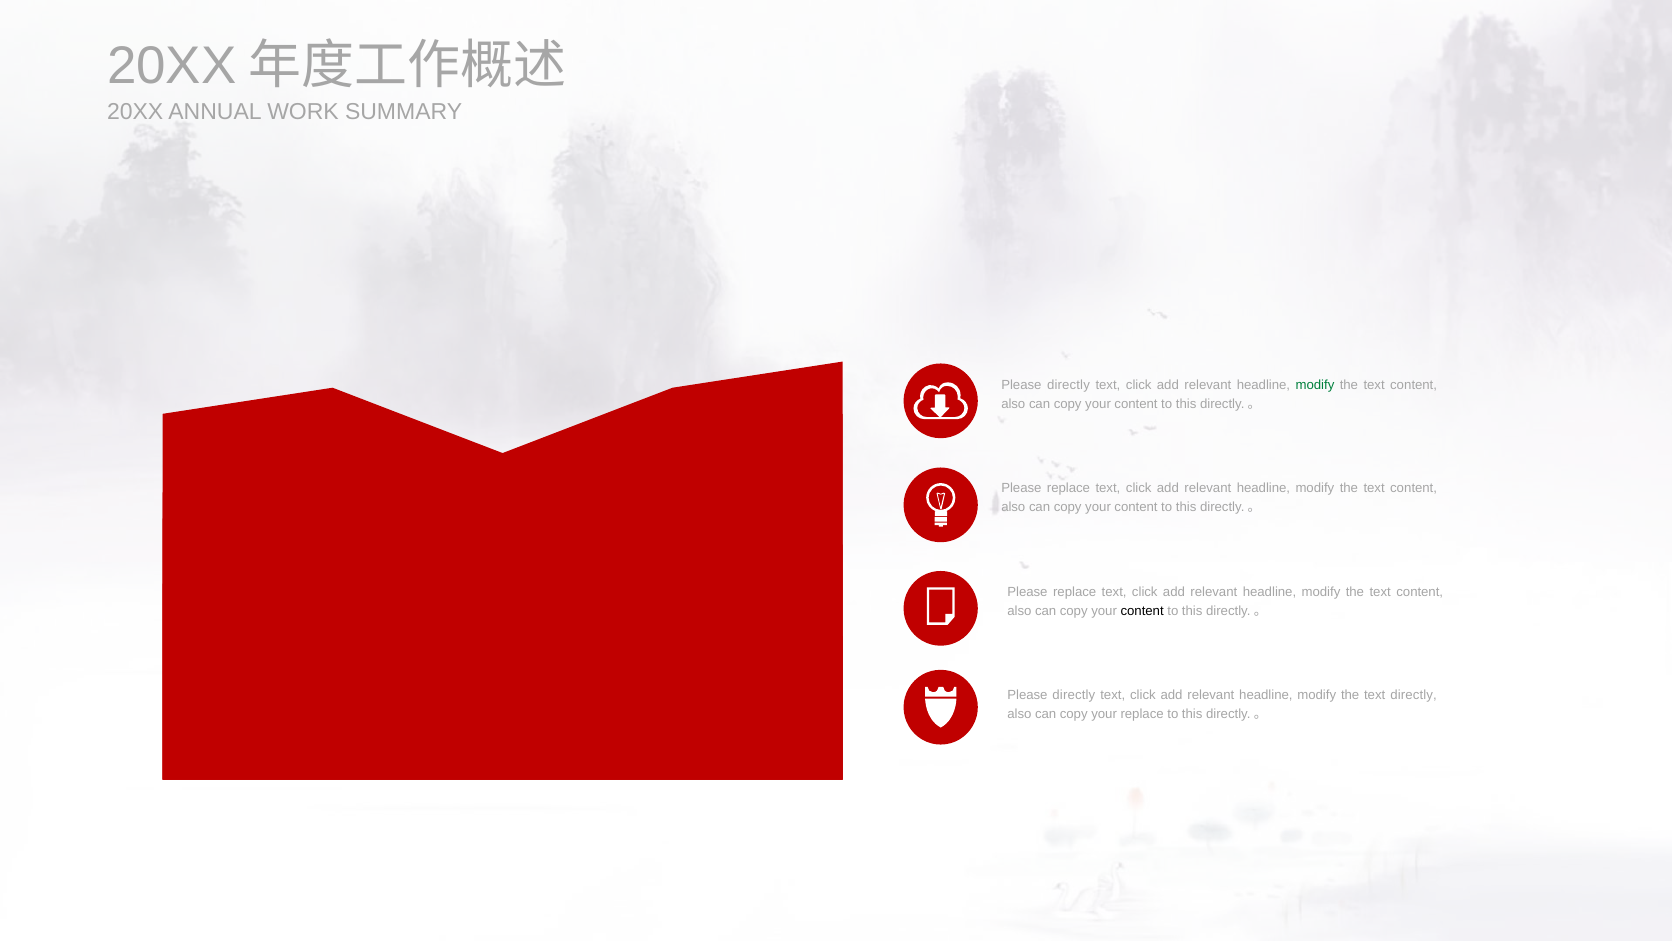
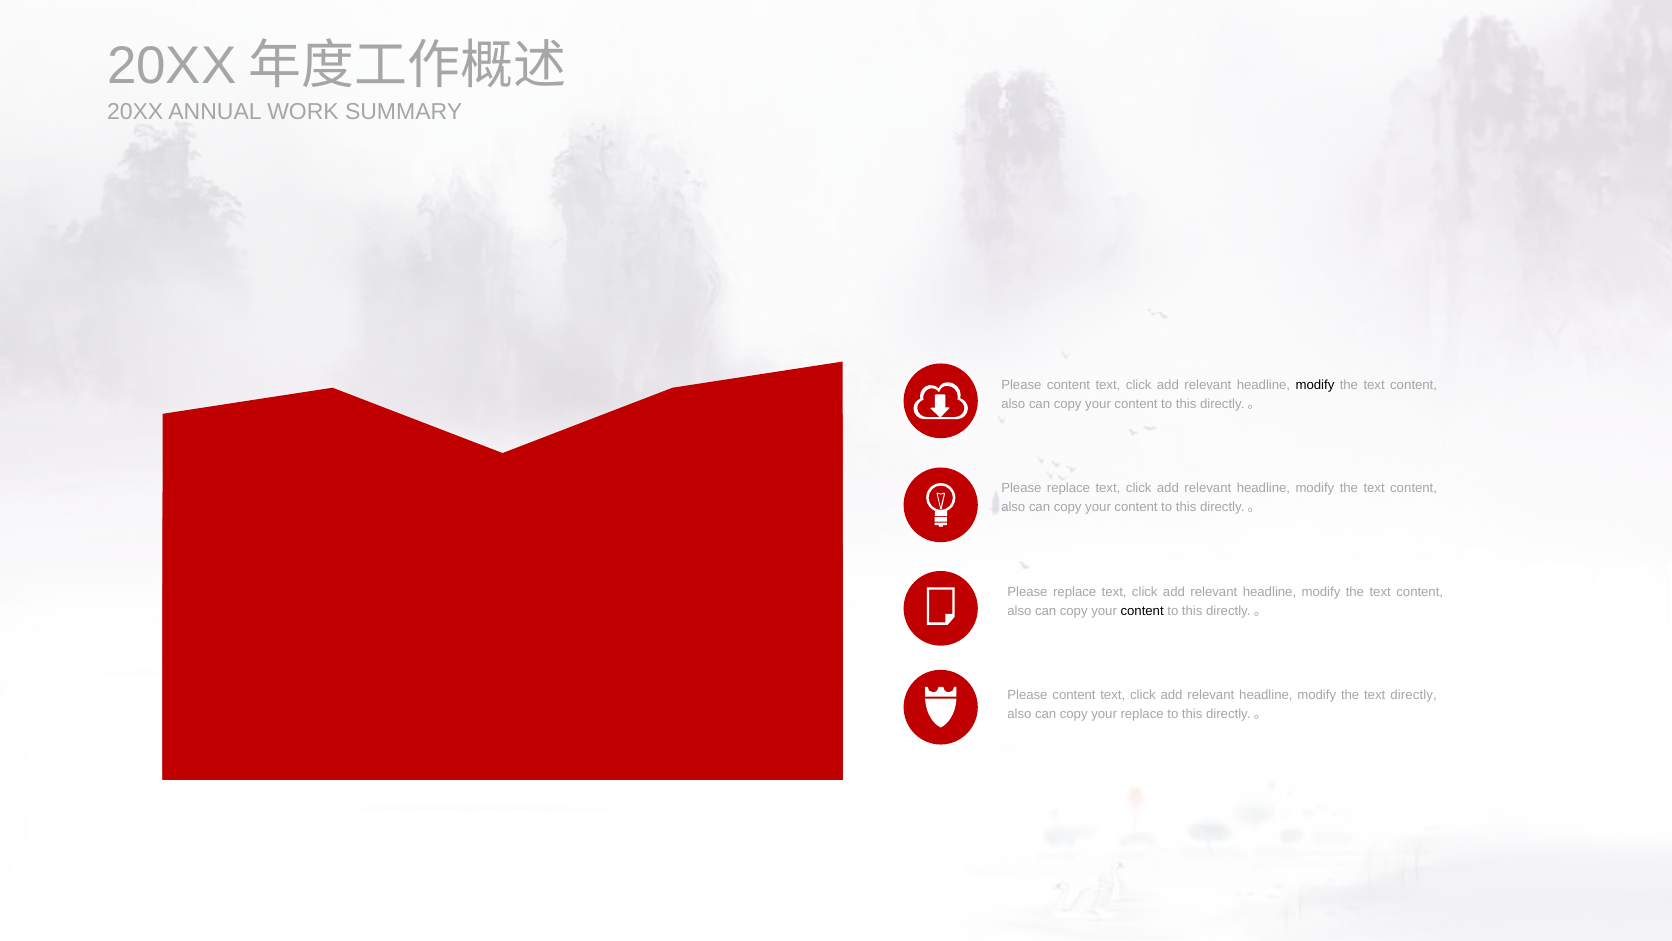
directly at (1068, 385): directly -> content
modify at (1315, 385) colour: green -> black
directly at (1074, 695): directly -> content
